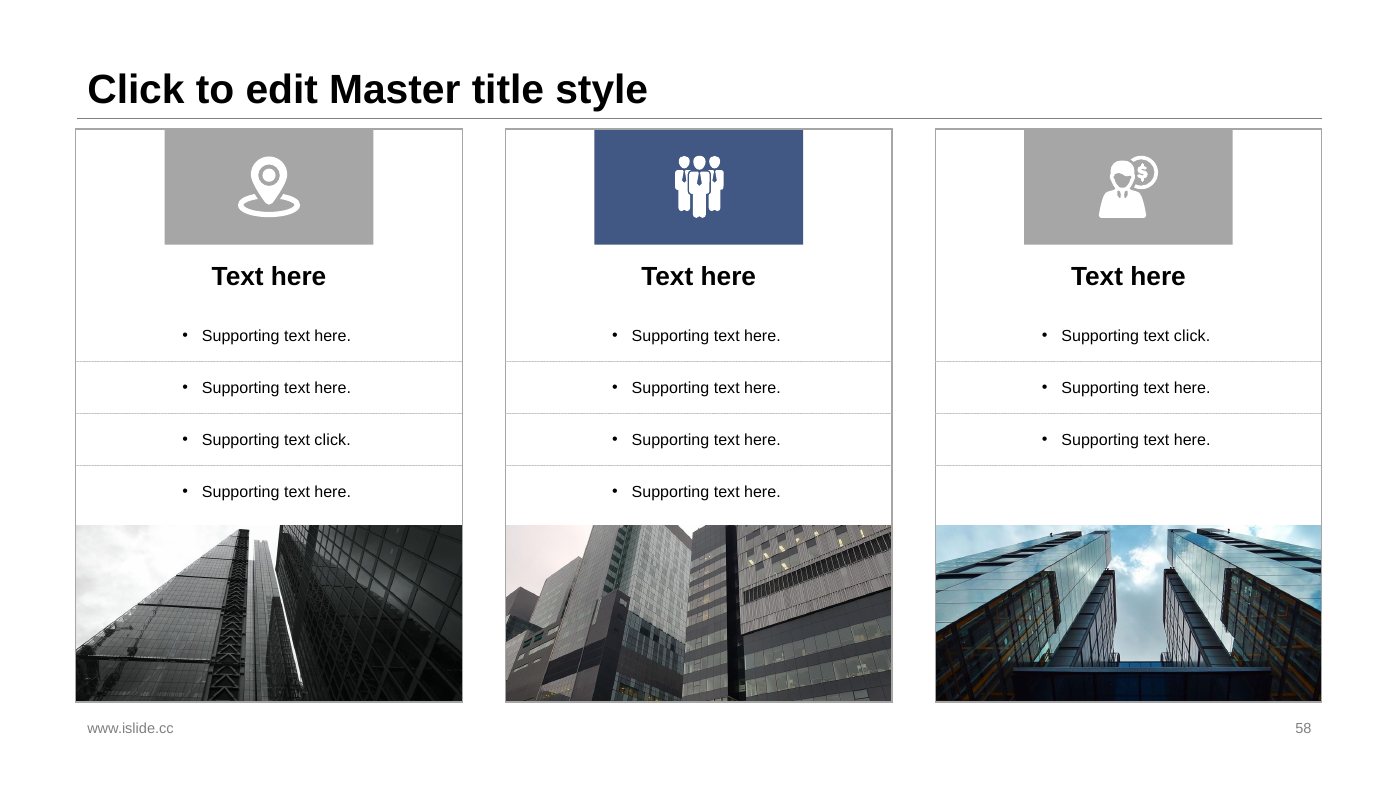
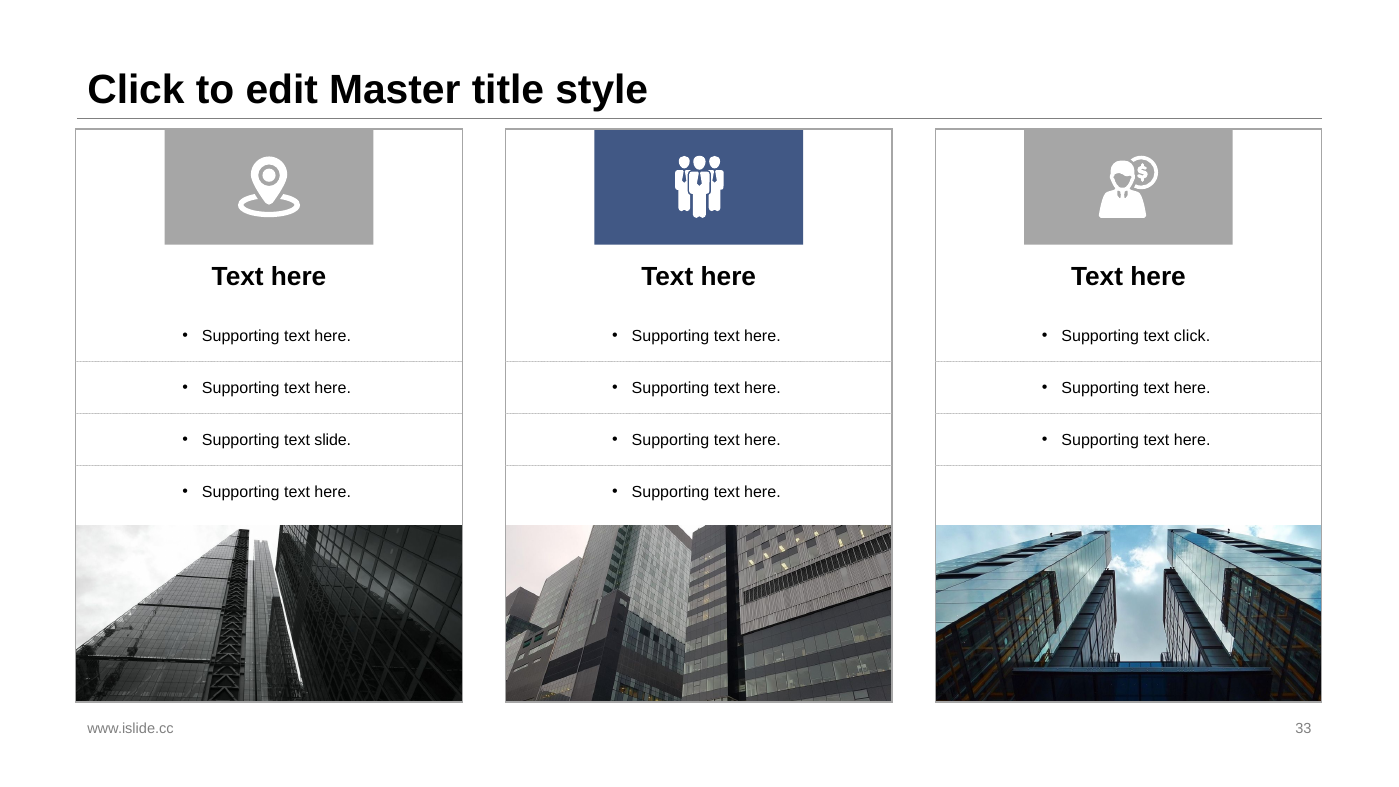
click at (333, 440): click -> slide
58: 58 -> 33
